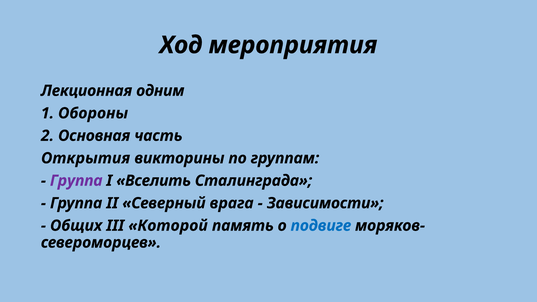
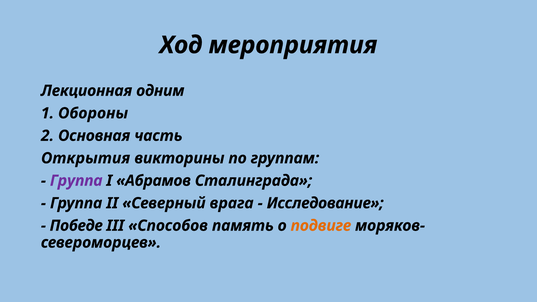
Вселить: Вселить -> Абрамов
Зависимости: Зависимости -> Исследование
Общих: Общих -> Победе
Которой: Которой -> Способов
подвиге colour: blue -> orange
